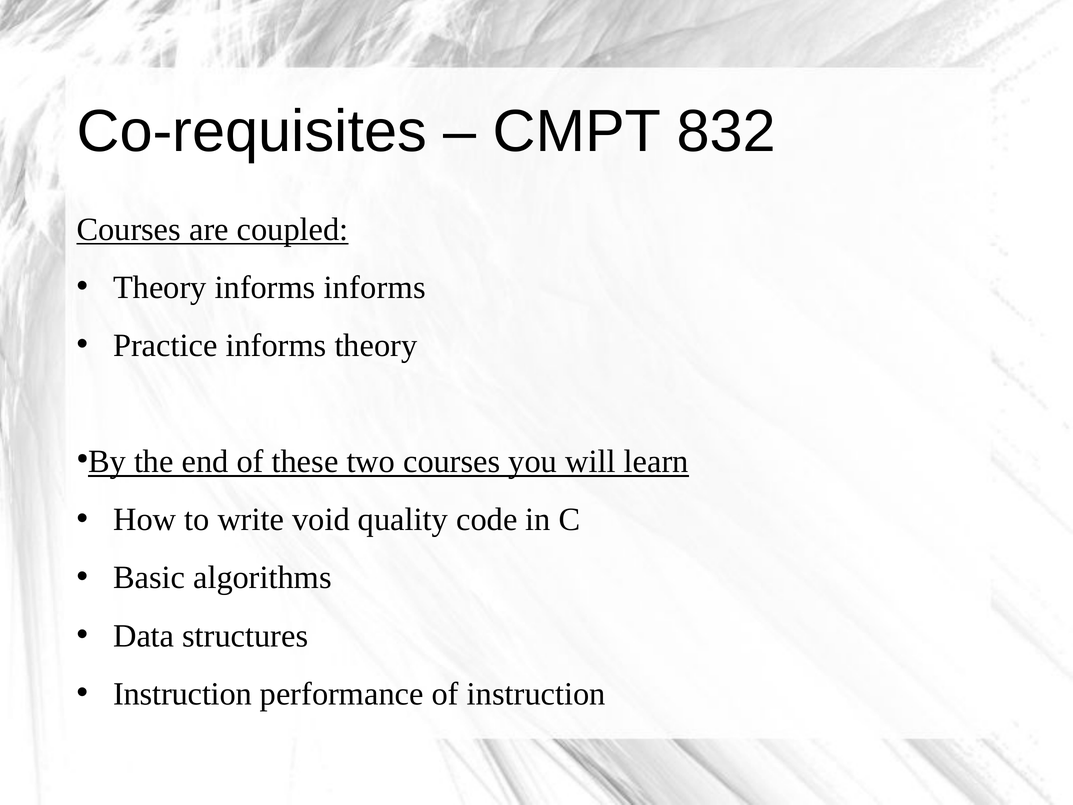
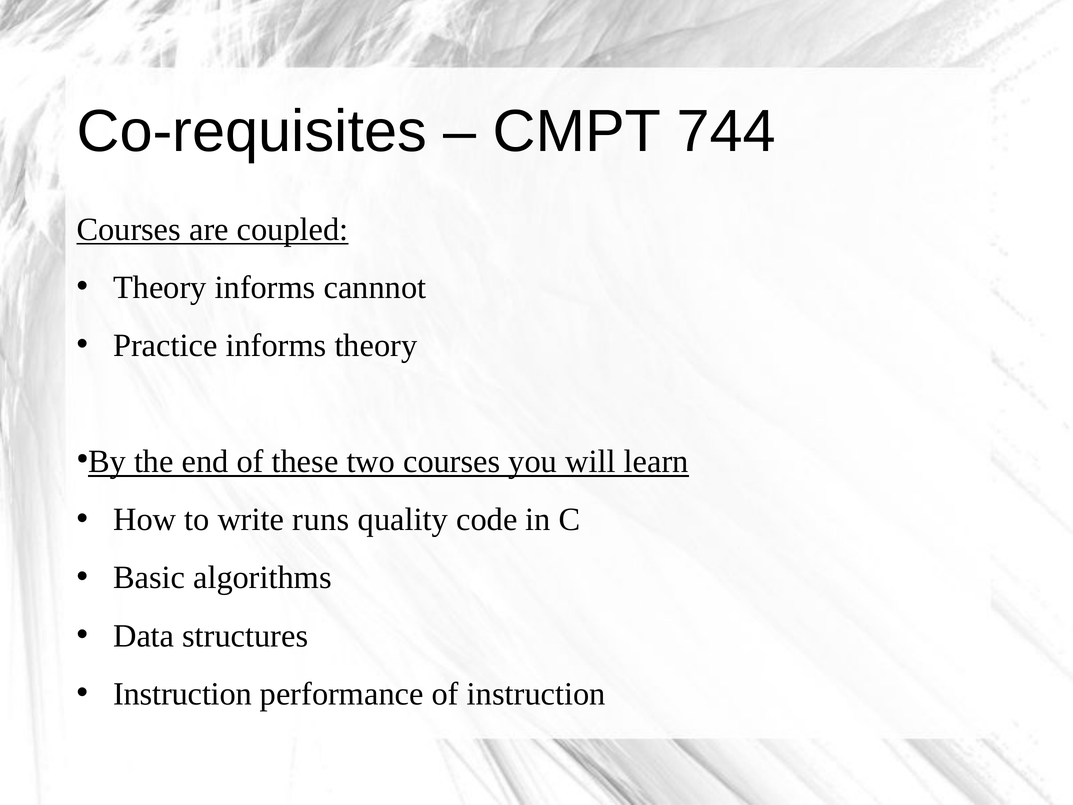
832: 832 -> 744
informs informs: informs -> cannnot
void: void -> runs
